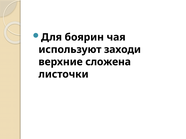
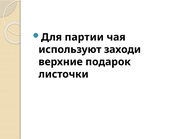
боярин: боярин -> партии
сложена: сложена -> подарок
